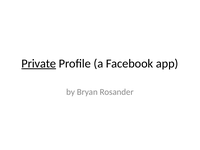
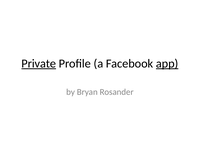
app underline: none -> present
